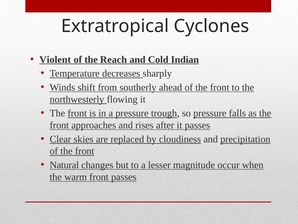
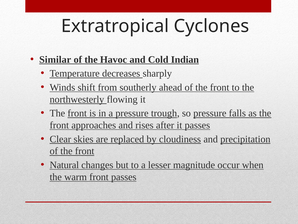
Violent: Violent -> Similar
Reach: Reach -> Havoc
